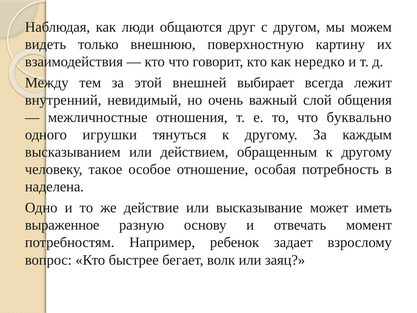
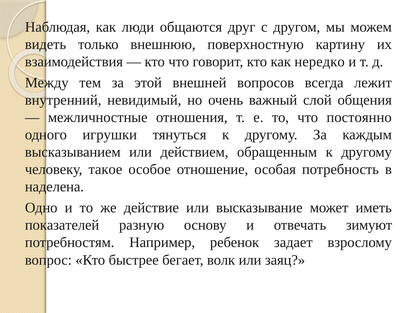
выбирает: выбирает -> вопросов
буквально: буквально -> постоянно
выраженное: выраженное -> показателей
момент: момент -> зимуют
